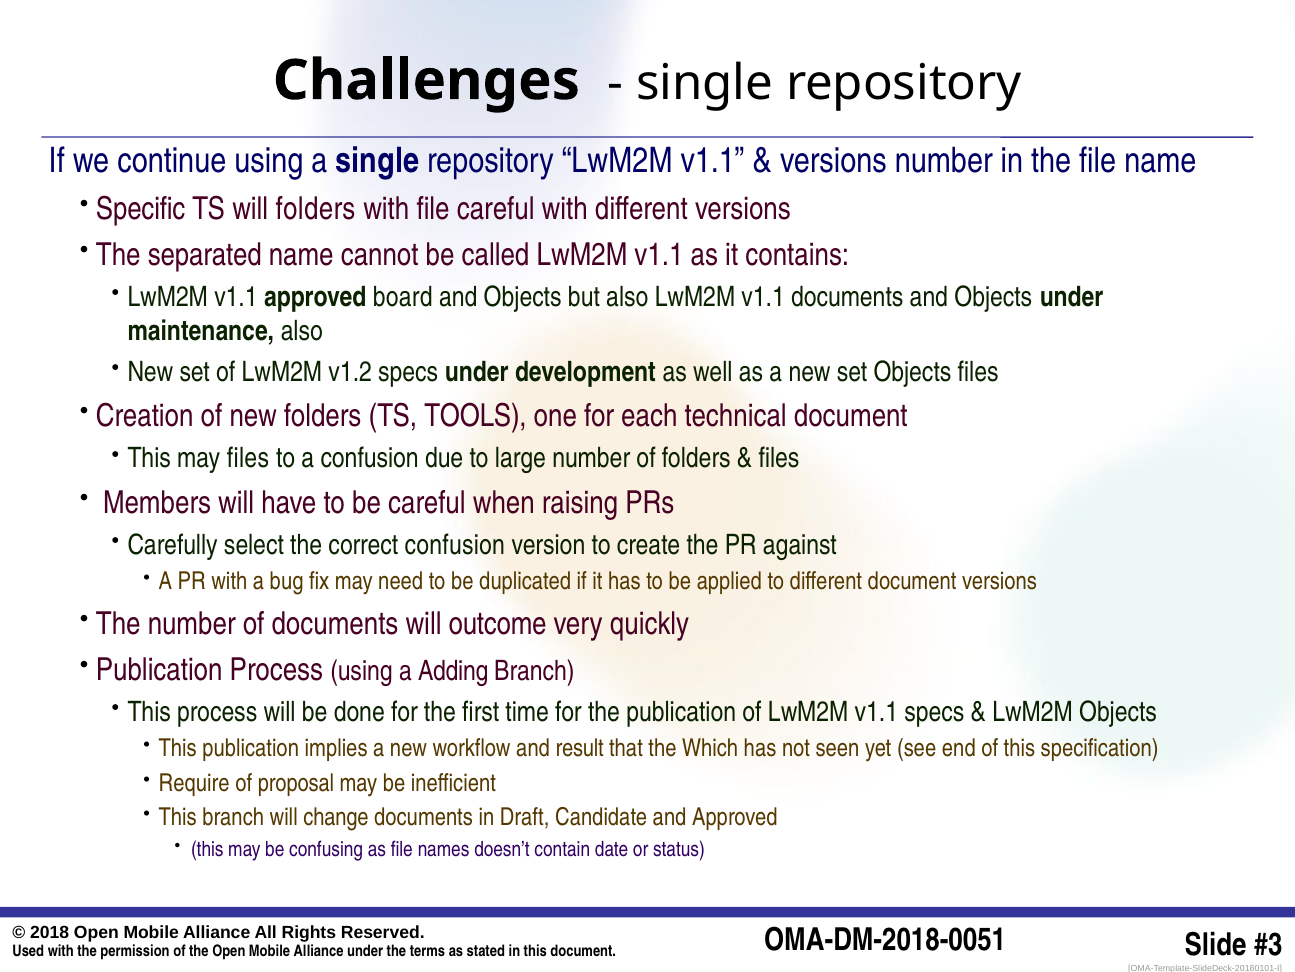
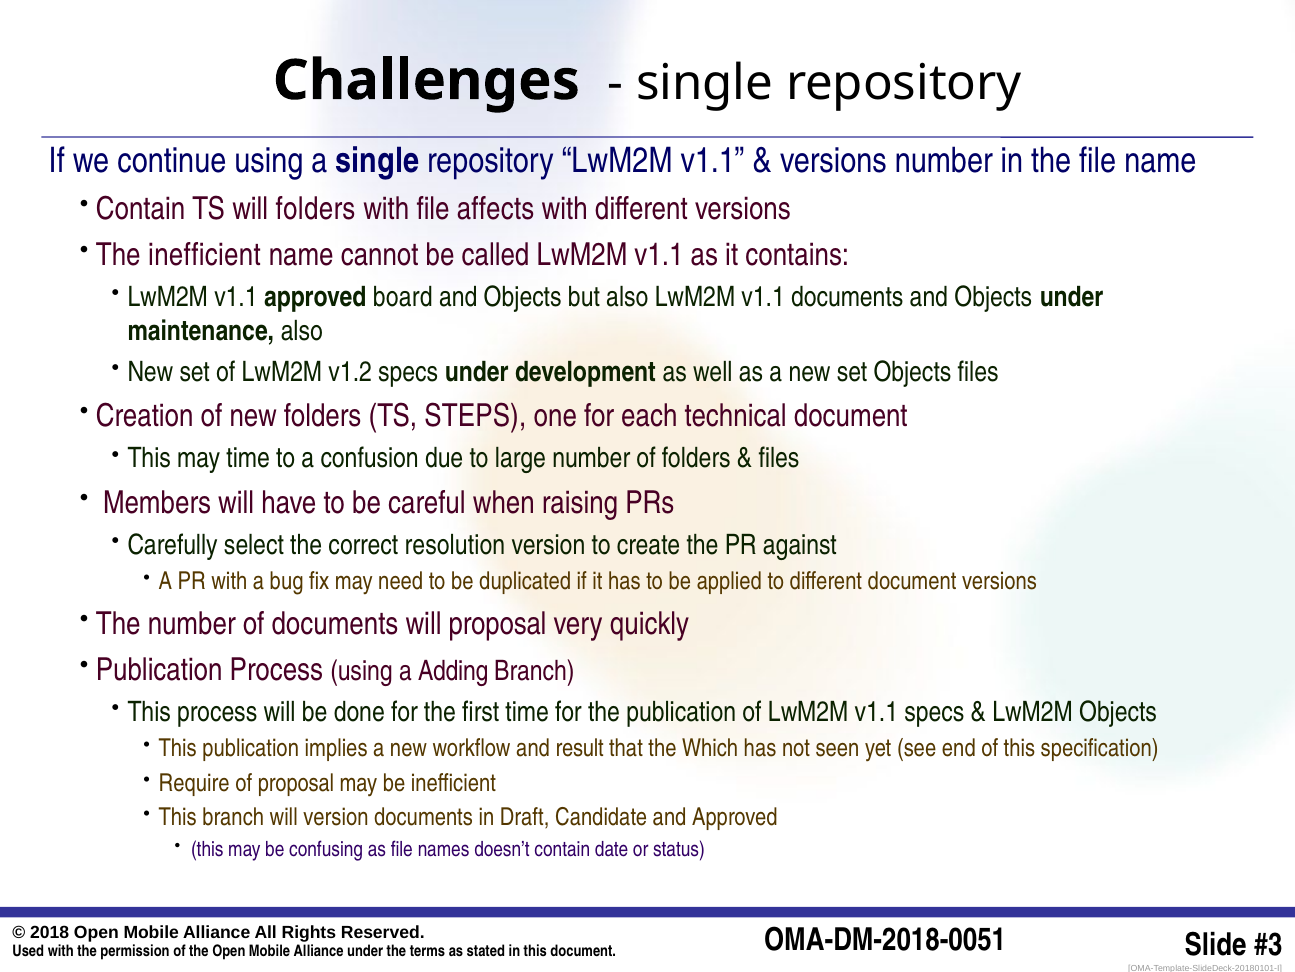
Specific at (141, 209): Specific -> Contain
file careful: careful -> affects
The separated: separated -> inefficient
TOOLS: TOOLS -> STEPS
may files: files -> time
correct confusion: confusion -> resolution
will outcome: outcome -> proposal
will change: change -> version
